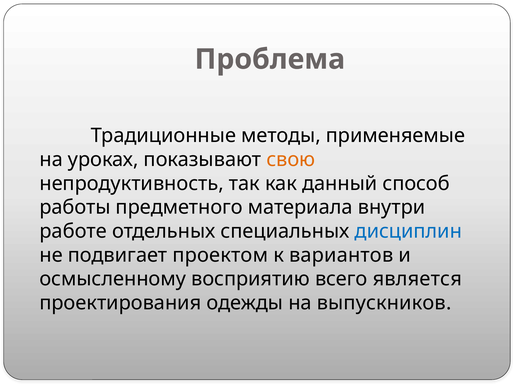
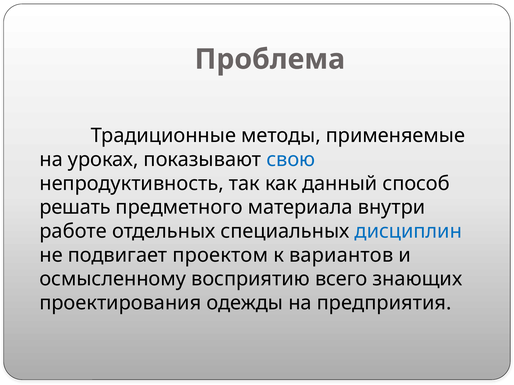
свою colour: orange -> blue
работы: работы -> решать
является: является -> знающих
выпускников: выпускников -> предприятия
